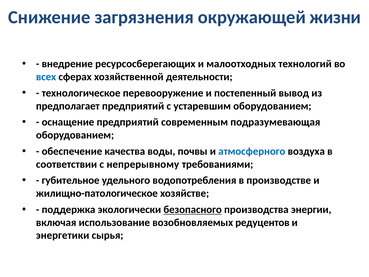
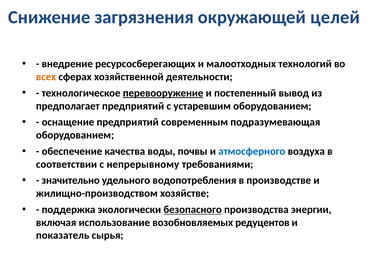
жизни: жизни -> целей
всех colour: blue -> orange
перевооружение underline: none -> present
губительное: губительное -> значительно
жилищно-патологическое: жилищно-патологическое -> жилищно-производством
энергетики: энергетики -> показатель
